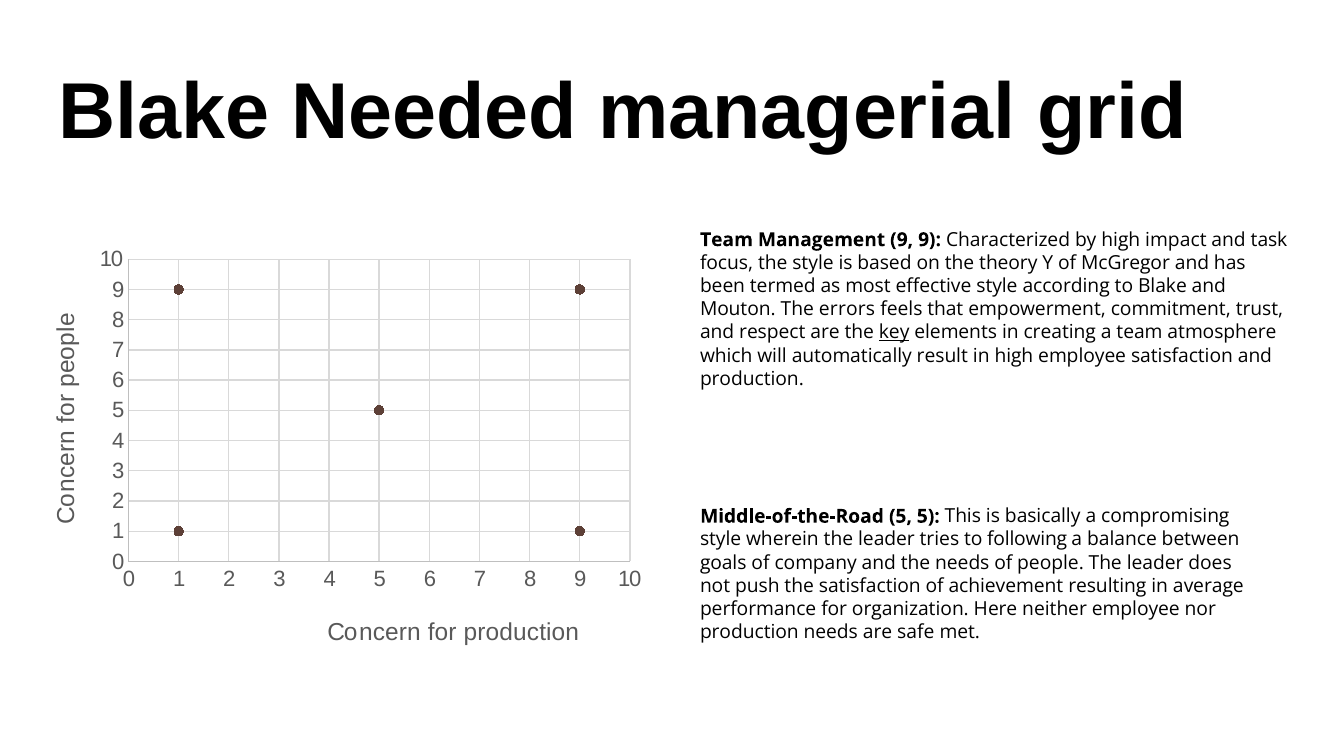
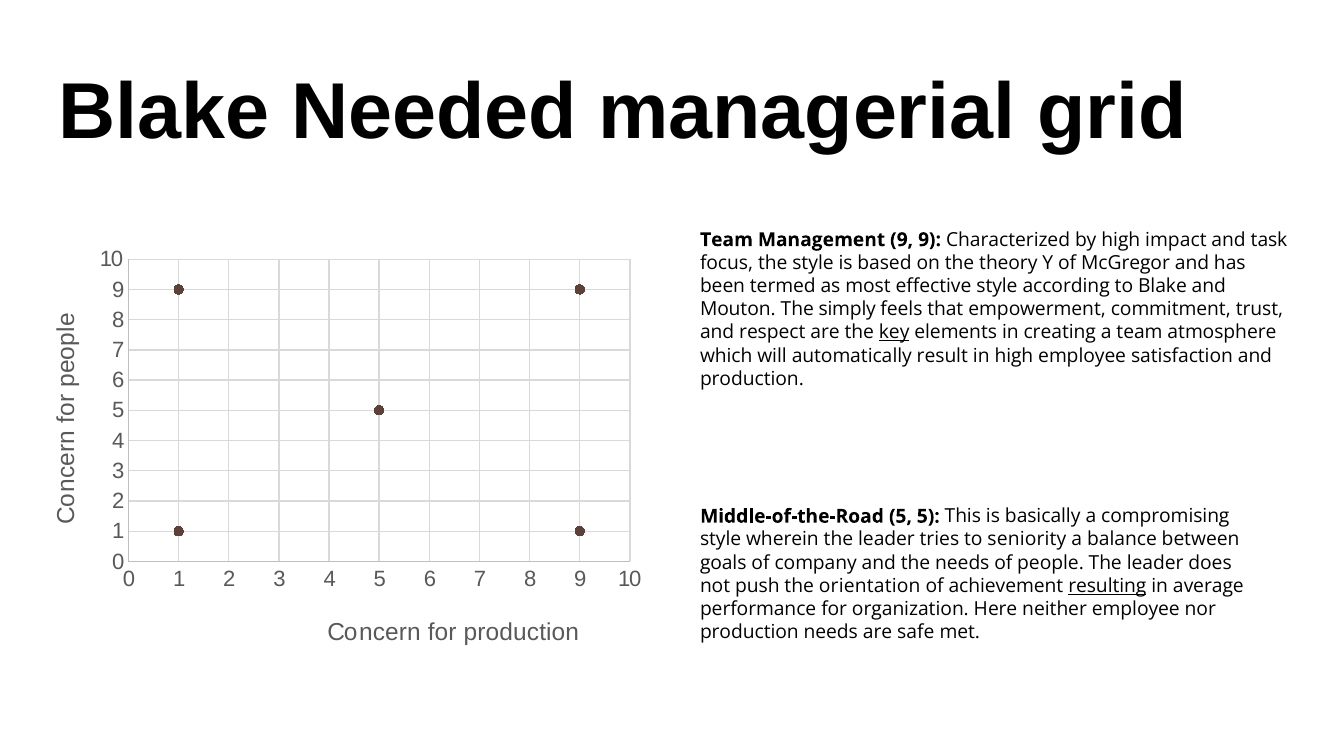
errors: errors -> simply
following: following -> seniority
the satisfaction: satisfaction -> orientation
resulting underline: none -> present
